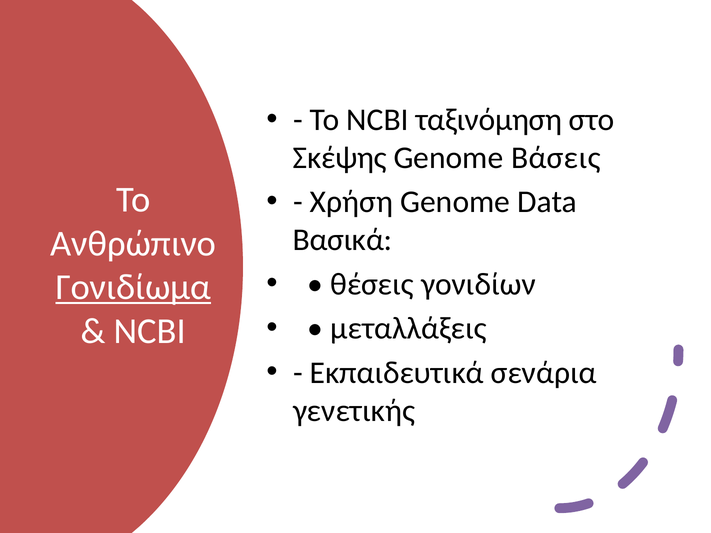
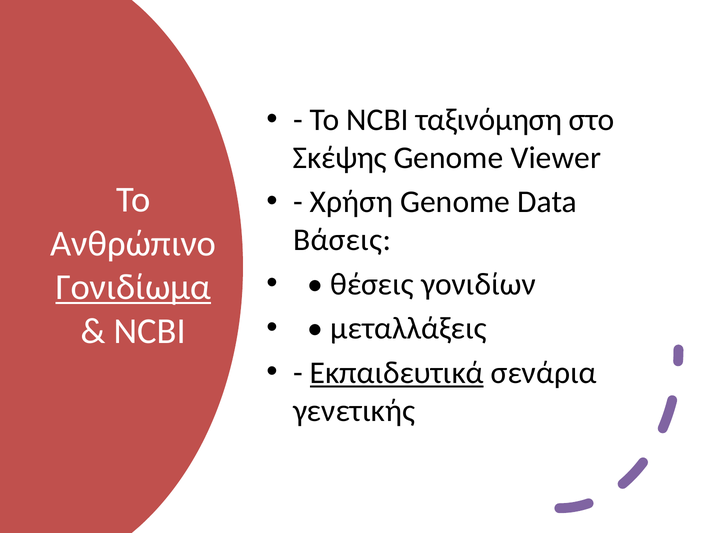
Βάσεις: Βάσεις -> Viewer
Βασικά: Βασικά -> Βάσεις
Εκπαιδευτικά underline: none -> present
